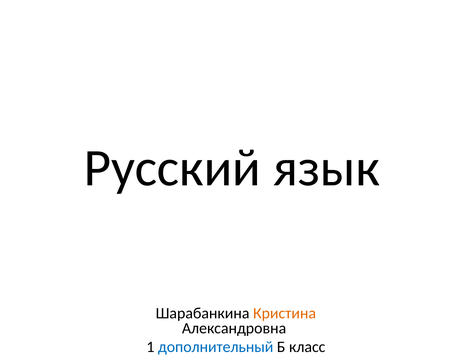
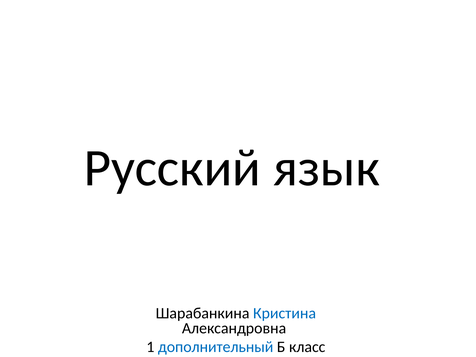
Кристина colour: orange -> blue
